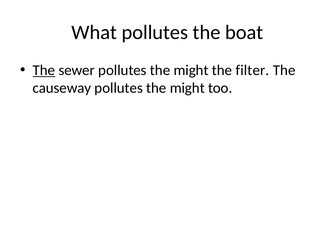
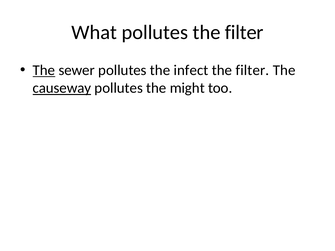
pollutes the boat: boat -> filter
sewer pollutes the might: might -> infect
causeway underline: none -> present
